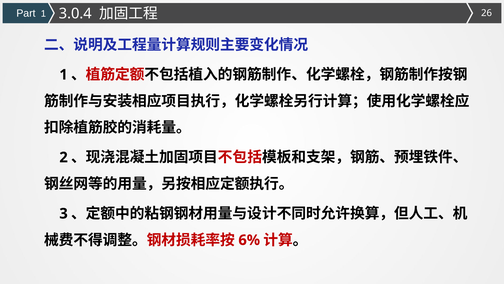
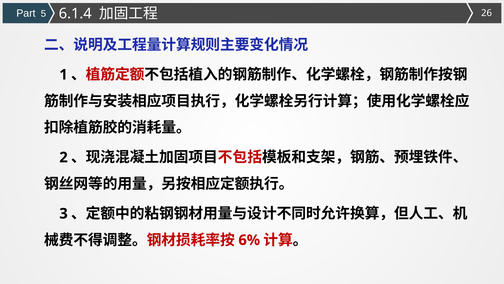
Part 1: 1 -> 5
3.0.4: 3.0.4 -> 6.1.4
